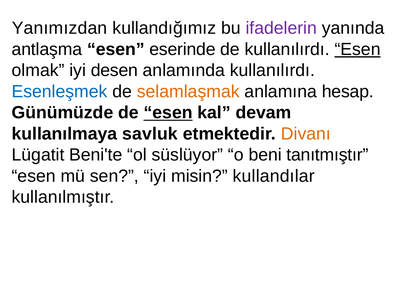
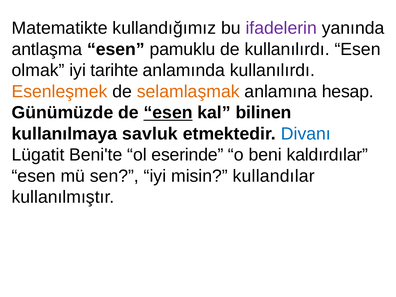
Yanımızdan: Yanımızdan -> Matematikte
eserinde: eserinde -> pamuklu
Esen at (358, 49) underline: present -> none
desen: desen -> tarihte
Esenleşmek colour: blue -> orange
devam: devam -> bilinen
Divanı colour: orange -> blue
süslüyor: süslüyor -> eserinde
tanıtmıştır: tanıtmıştır -> kaldırdılar
